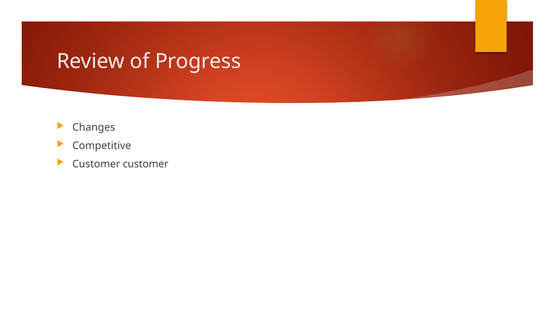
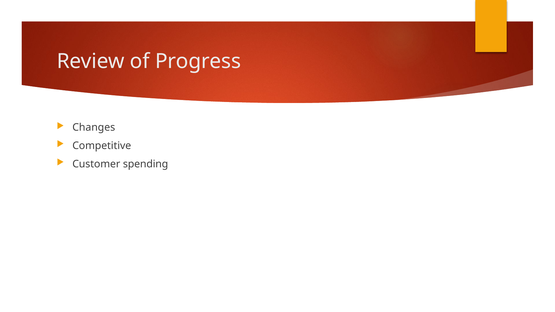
Customer customer: customer -> spending
